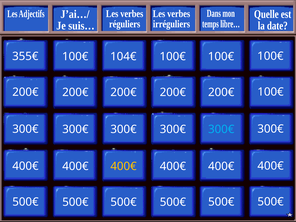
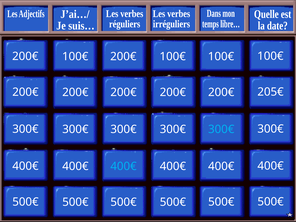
355€ at (25, 56): 355€ -> 200€
104€ at (123, 57): 104€ -> 200€
100€ at (271, 92): 100€ -> 205€
400€ at (124, 166) colour: yellow -> light blue
